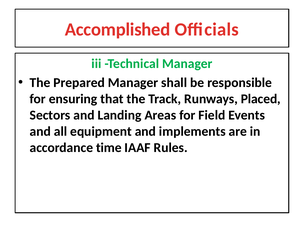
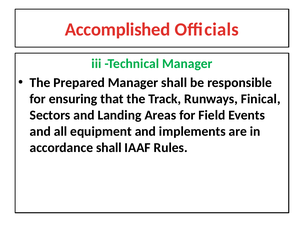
Placed: Placed -> Finical
accordance time: time -> shall
